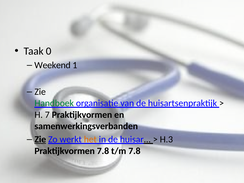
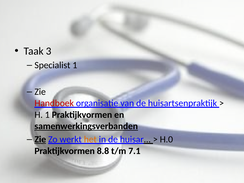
0: 0 -> 3
Weekend: Weekend -> Specialist
Handboek colour: green -> red
H 7: 7 -> 1
samenwerkingsverbanden underline: none -> present
H.3: H.3 -> H.0
Praktijkvormen 7.8: 7.8 -> 8.8
t/m 7.8: 7.8 -> 7.1
